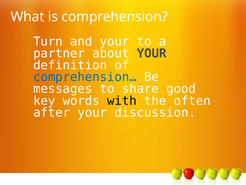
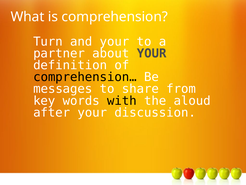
comprehension… colour: blue -> black
good: good -> from
often: often -> aloud
